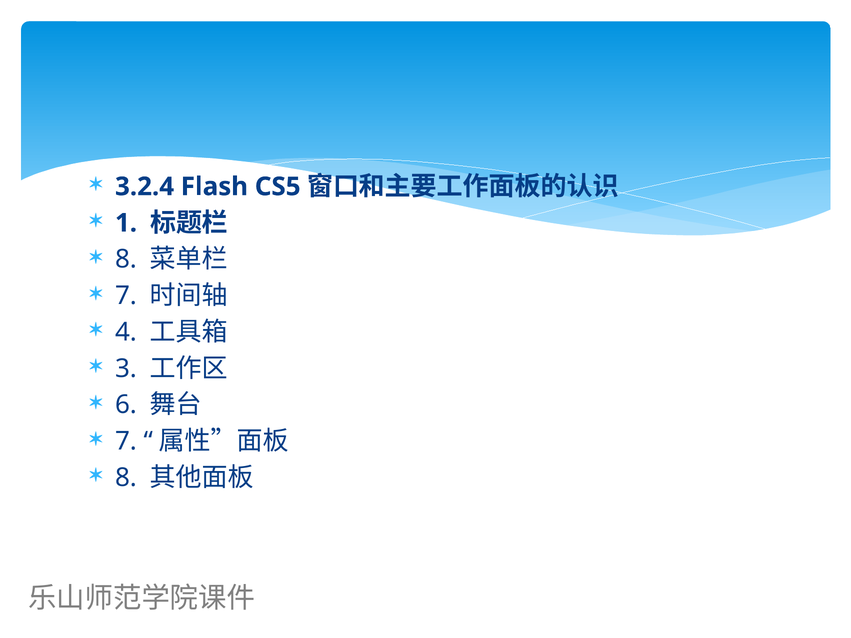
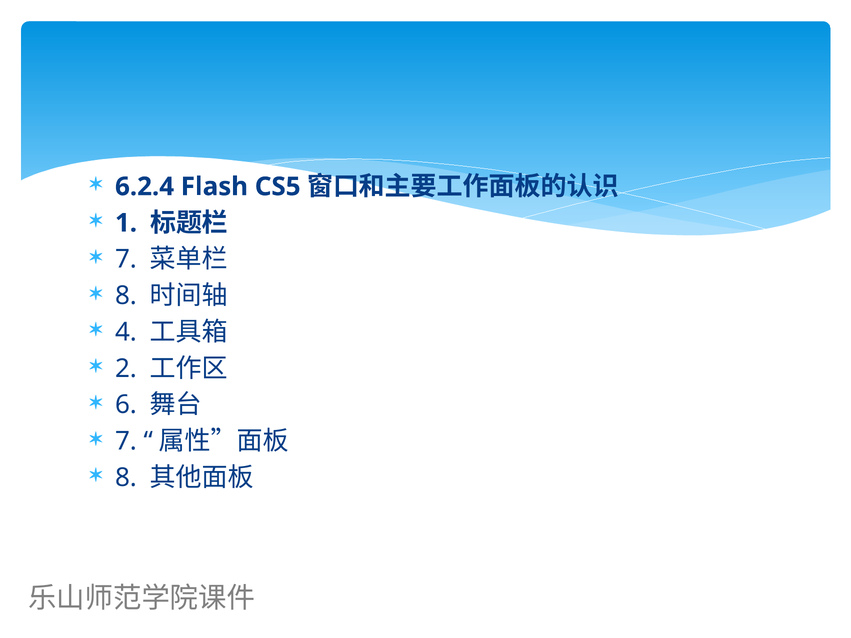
3.2.4: 3.2.4 -> 6.2.4
8 at (126, 259): 8 -> 7
7 at (126, 296): 7 -> 8
3: 3 -> 2
